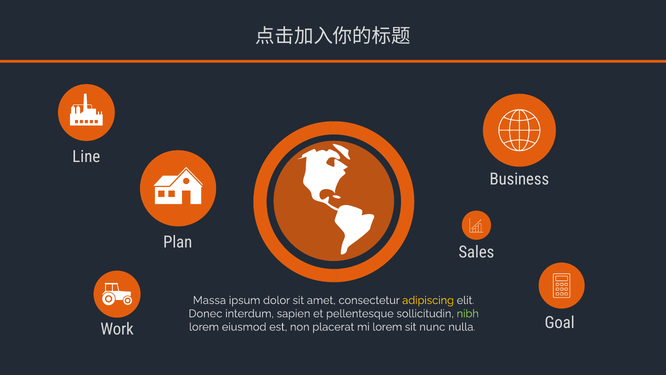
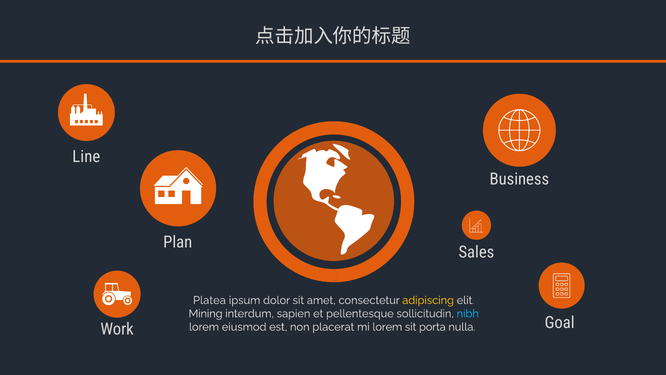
Massa: Massa -> Platea
Donec: Donec -> Mining
nibh colour: light green -> light blue
nunc: nunc -> porta
